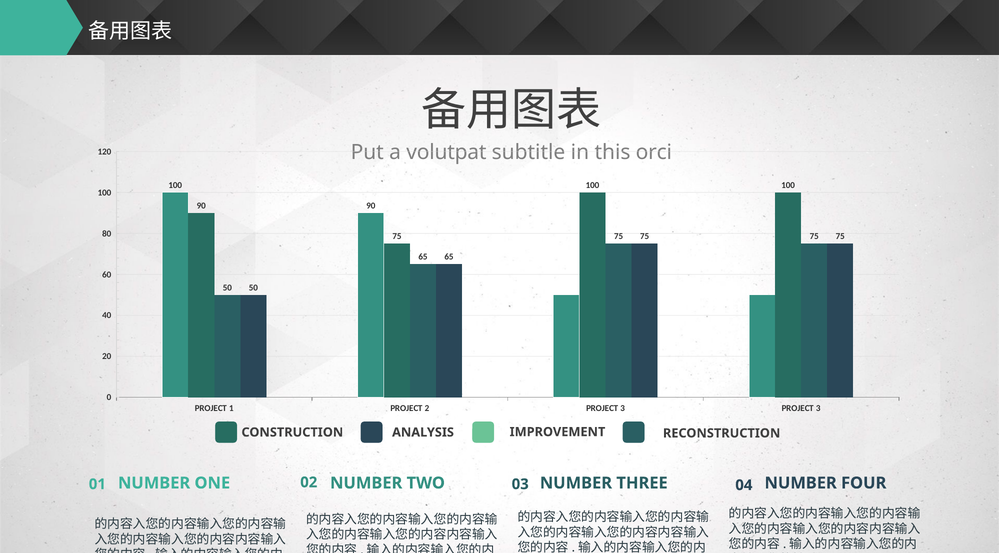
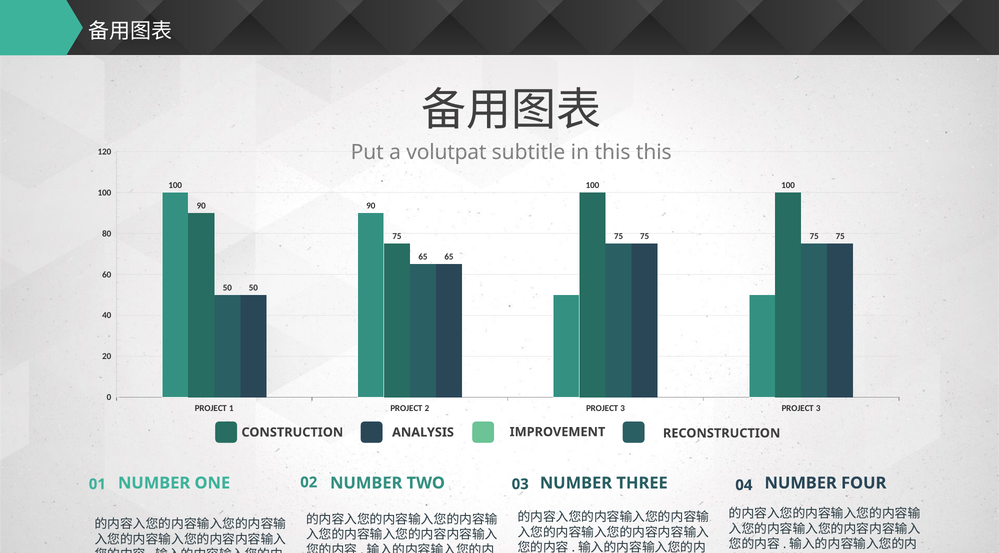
this orci: orci -> this
